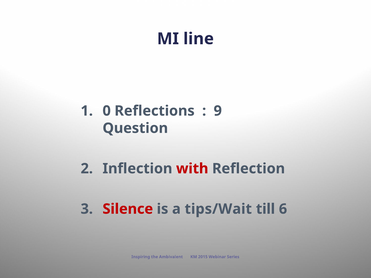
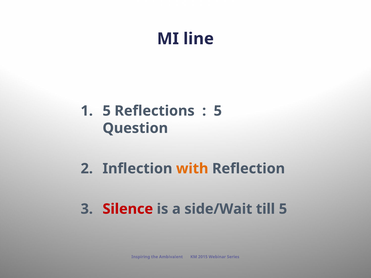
1 0: 0 -> 5
9 at (218, 111): 9 -> 5
with colour: red -> orange
tips/Wait: tips/Wait -> side/Wait
till 6: 6 -> 5
